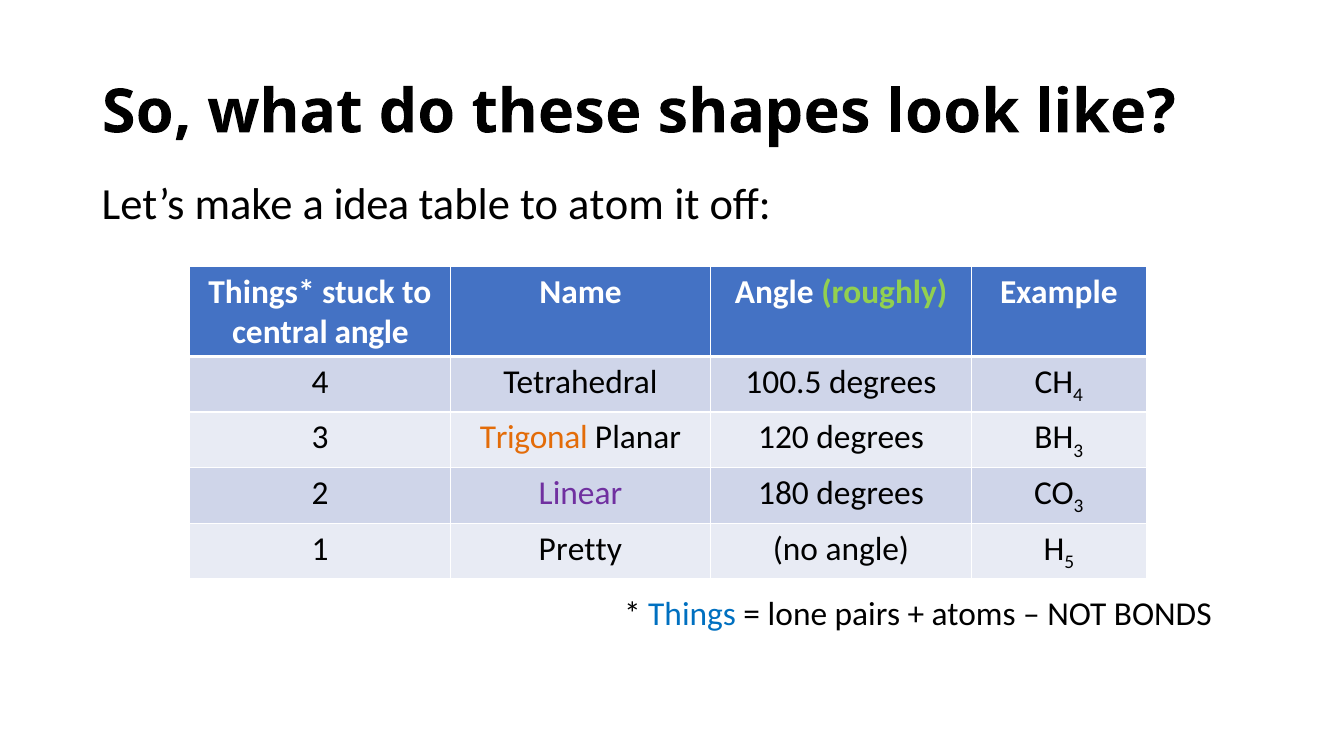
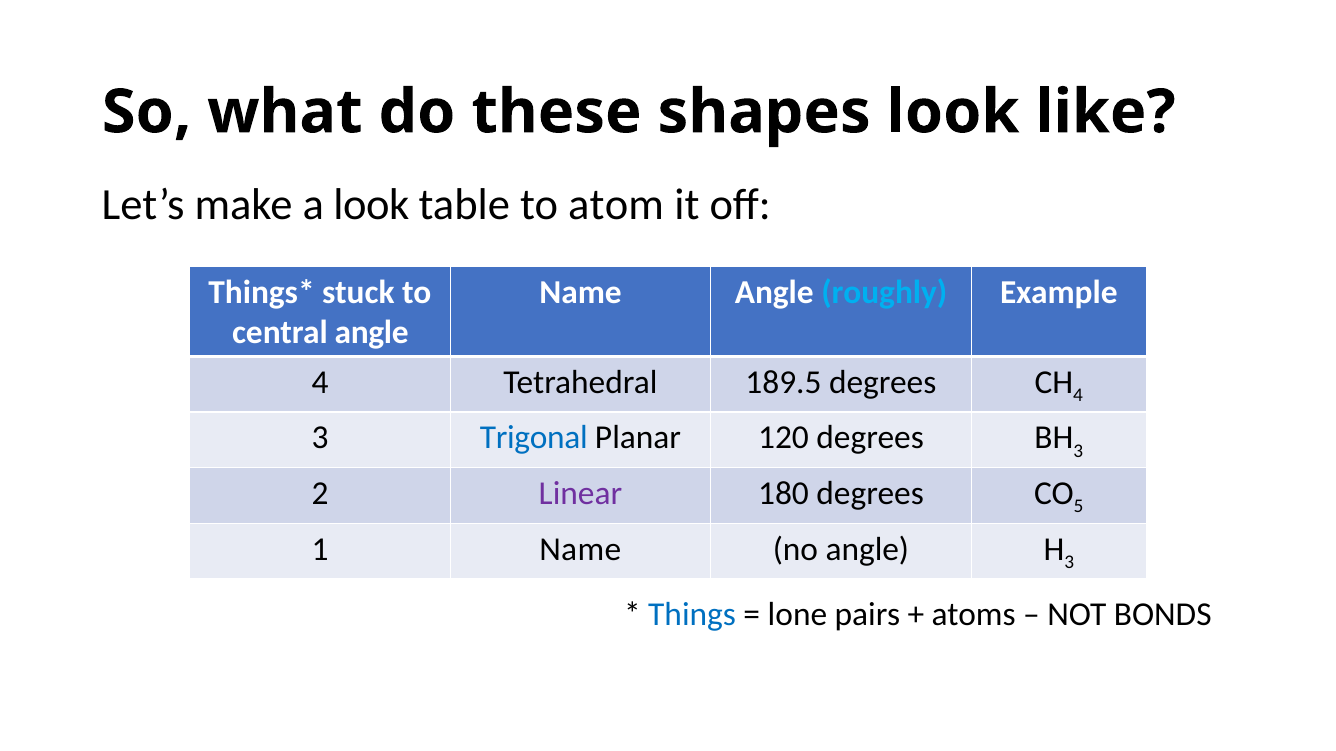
a idea: idea -> look
roughly colour: light green -> light blue
100.5: 100.5 -> 189.5
Trigonal colour: orange -> blue
3 at (1079, 507): 3 -> 5
1 Pretty: Pretty -> Name
5 at (1069, 562): 5 -> 3
